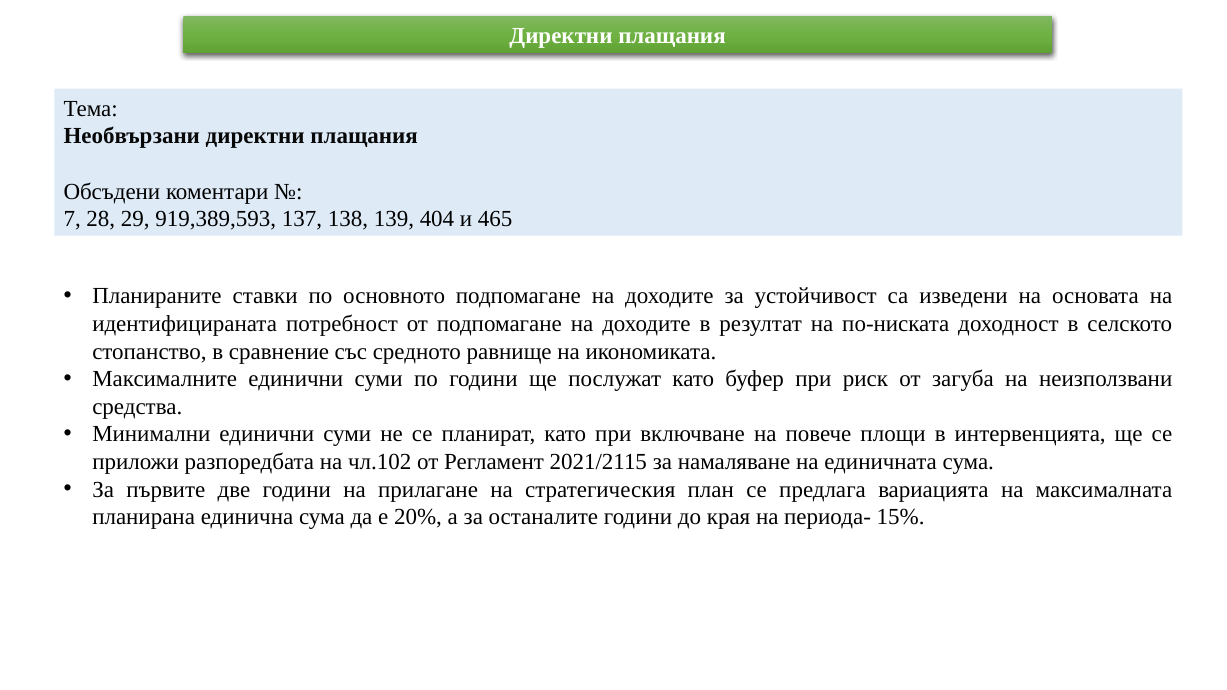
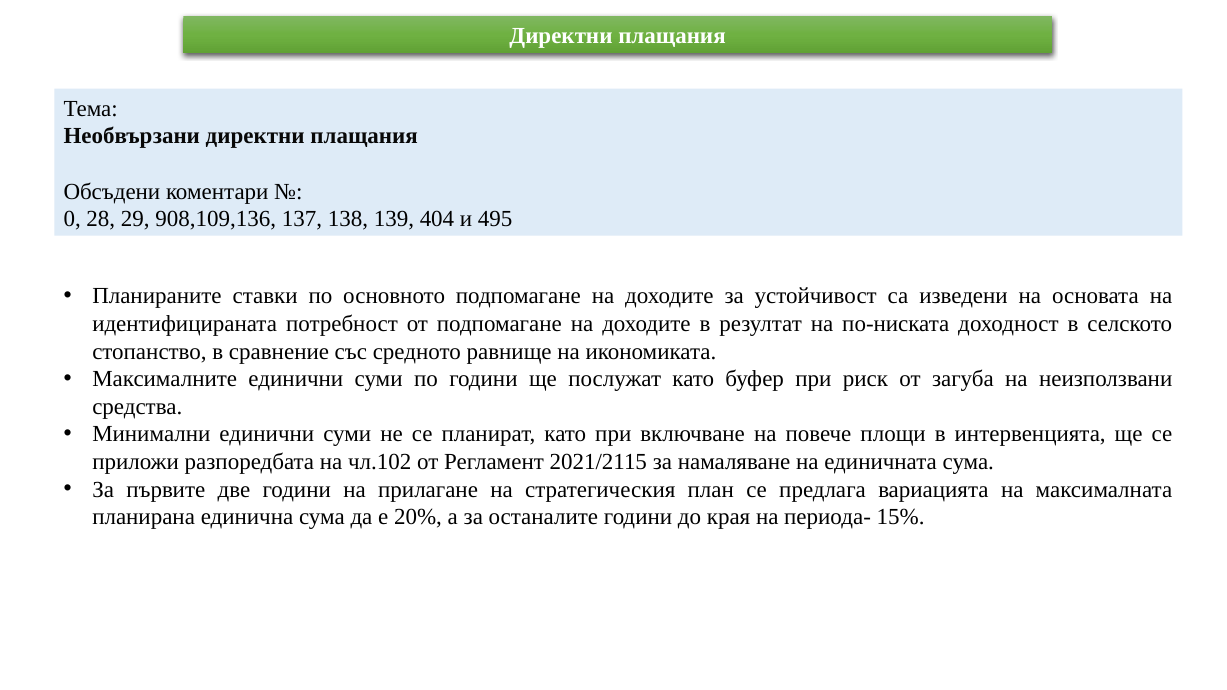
7: 7 -> 0
919,389,593: 919,389,593 -> 908,109,136
465: 465 -> 495
